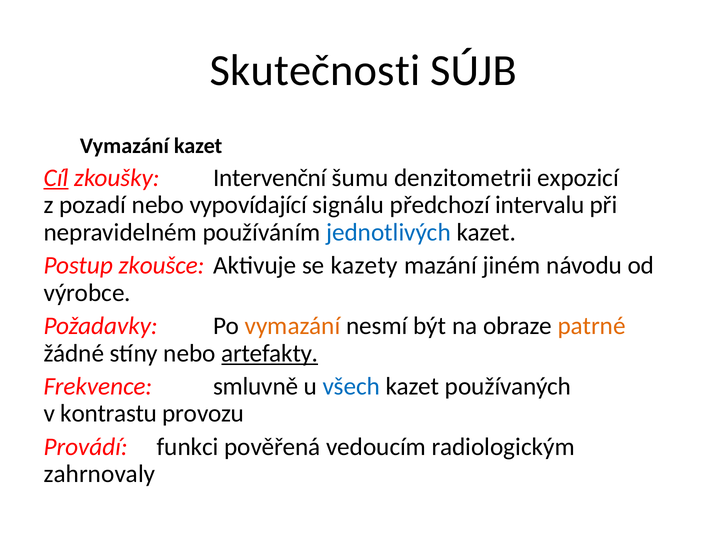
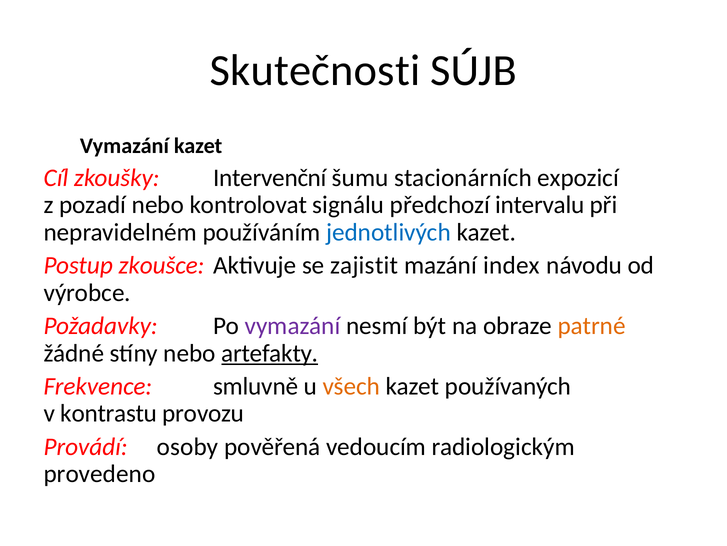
Cíl underline: present -> none
denzitometrii: denzitometrii -> stacionárních
vypovídající: vypovídající -> kontrolovat
kazety: kazety -> zajistit
jiném: jiném -> index
vymazání at (293, 325) colour: orange -> purple
všech colour: blue -> orange
funkci: funkci -> osoby
zahrnovaly: zahrnovaly -> provedeno
